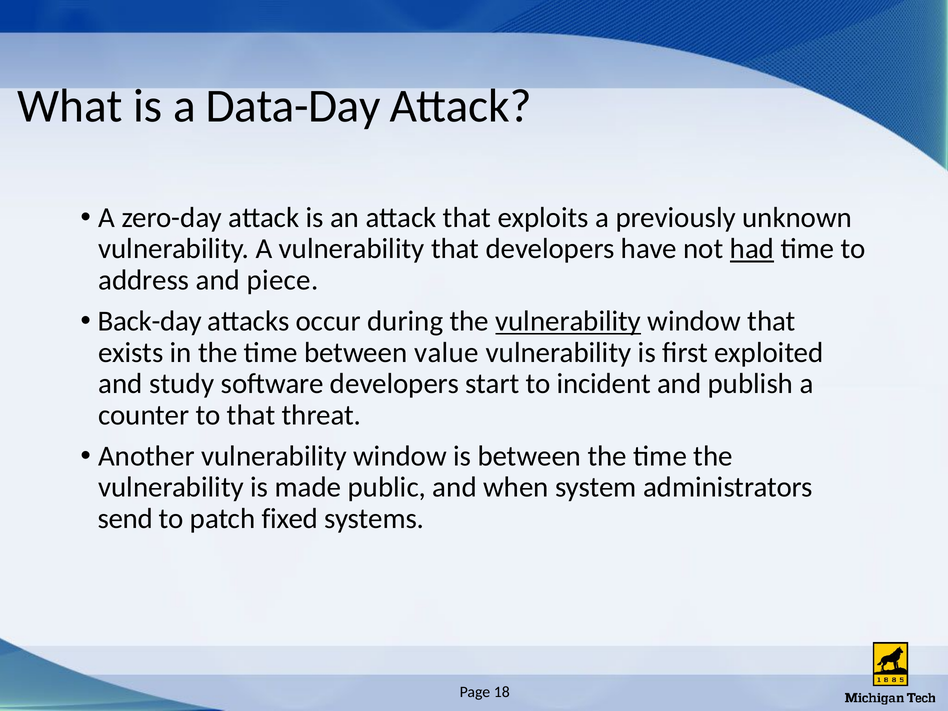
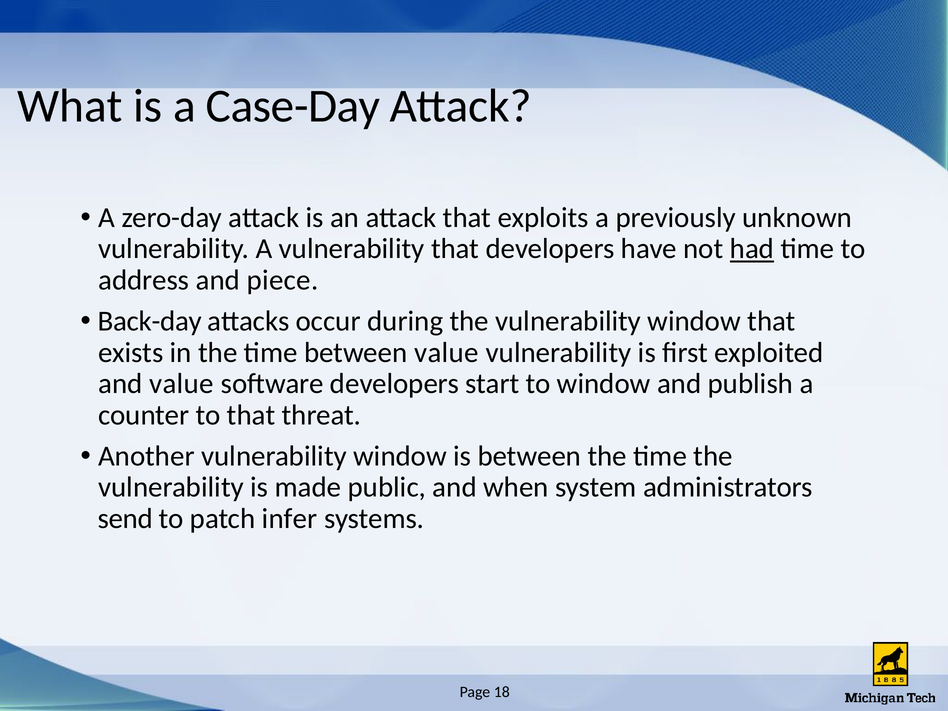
Data-Day: Data-Day -> Case-Day
vulnerability at (568, 321) underline: present -> none
and study: study -> value
to incident: incident -> window
fixed: fixed -> infer
